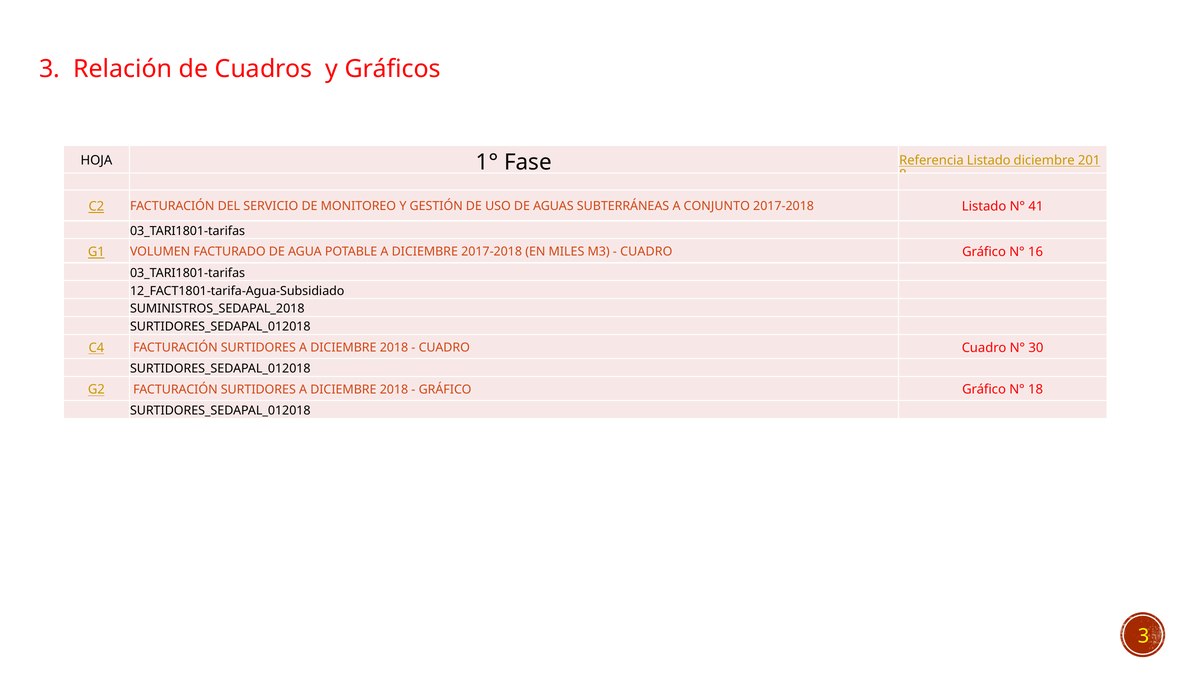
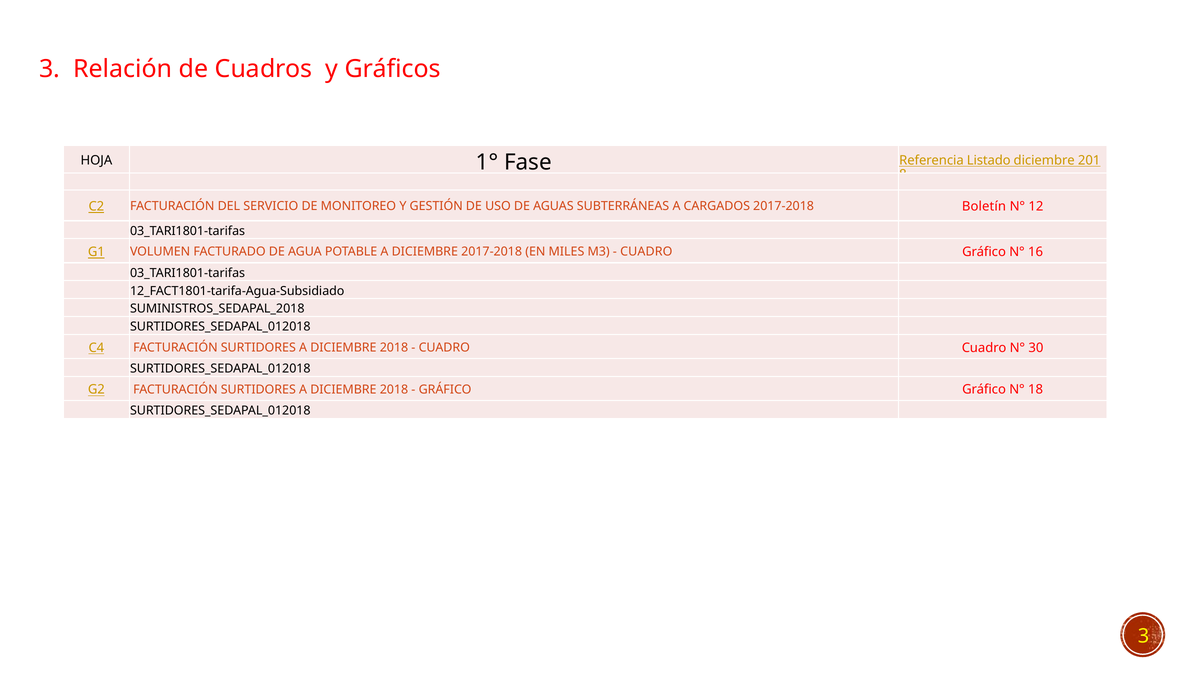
CONJUNTO: CONJUNTO -> CARGADOS
2017-2018 Listado: Listado -> Boletín
41: 41 -> 12
